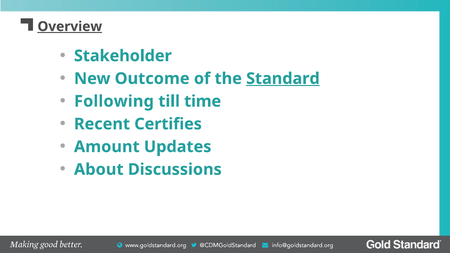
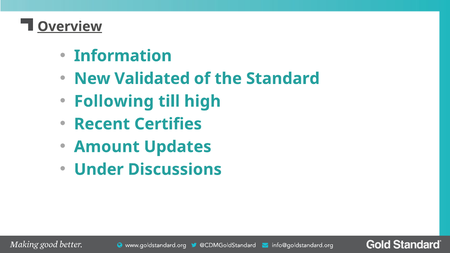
Stakeholder: Stakeholder -> Information
Outcome: Outcome -> Validated
Standard underline: present -> none
time: time -> high
About: About -> Under
